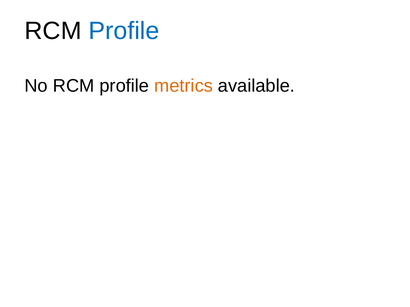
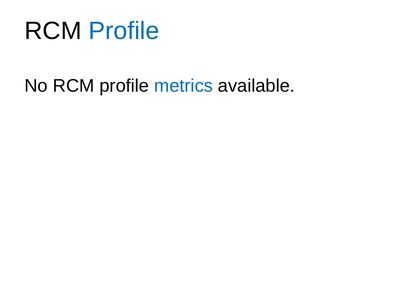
metrics colour: orange -> blue
